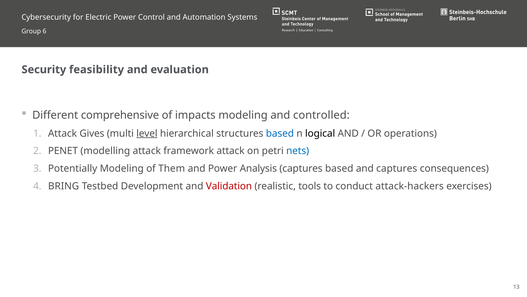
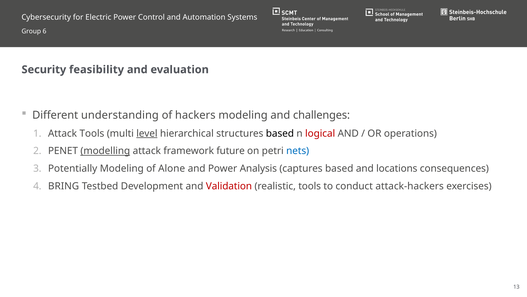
comprehensive: comprehensive -> understanding
impacts: impacts -> hackers
controlled: controlled -> challenges
Attack Gives: Gives -> Tools
based at (280, 133) colour: blue -> black
logical colour: black -> red
modelling underline: none -> present
framework attack: attack -> future
Them: Them -> Alone
and captures: captures -> locations
